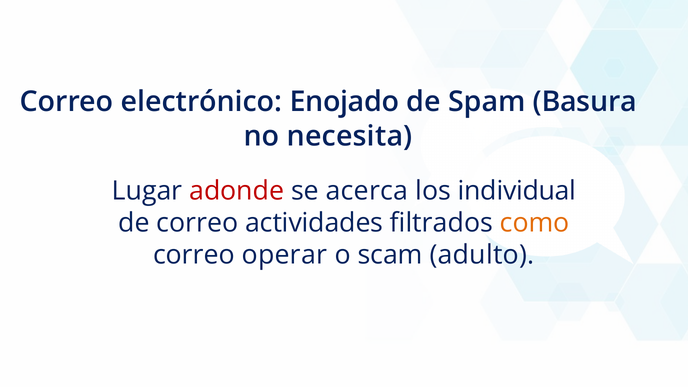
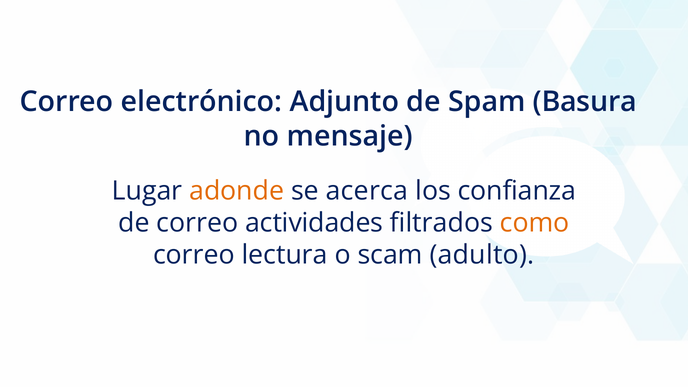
Enojado: Enojado -> Adjunto
necesita: necesita -> mensaje
adonde colour: red -> orange
individual: individual -> confianza
operar: operar -> lectura
